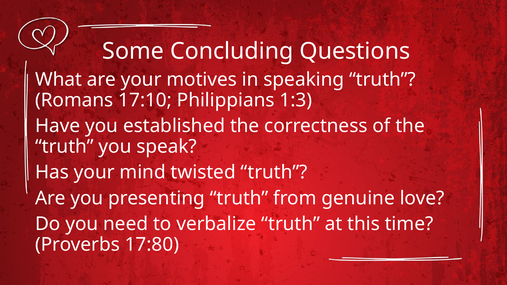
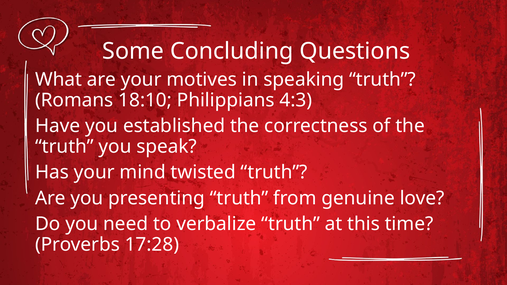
17:10: 17:10 -> 18:10
1:3: 1:3 -> 4:3
17:80: 17:80 -> 17:28
